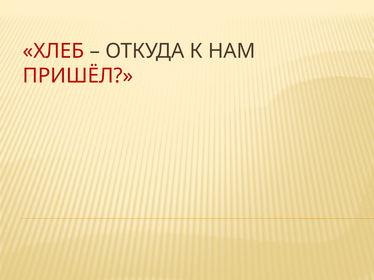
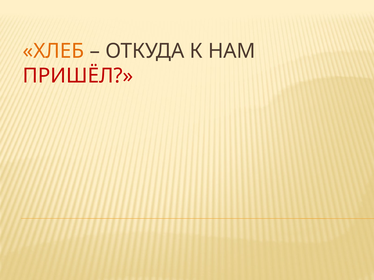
ХЛЕБ colour: red -> orange
